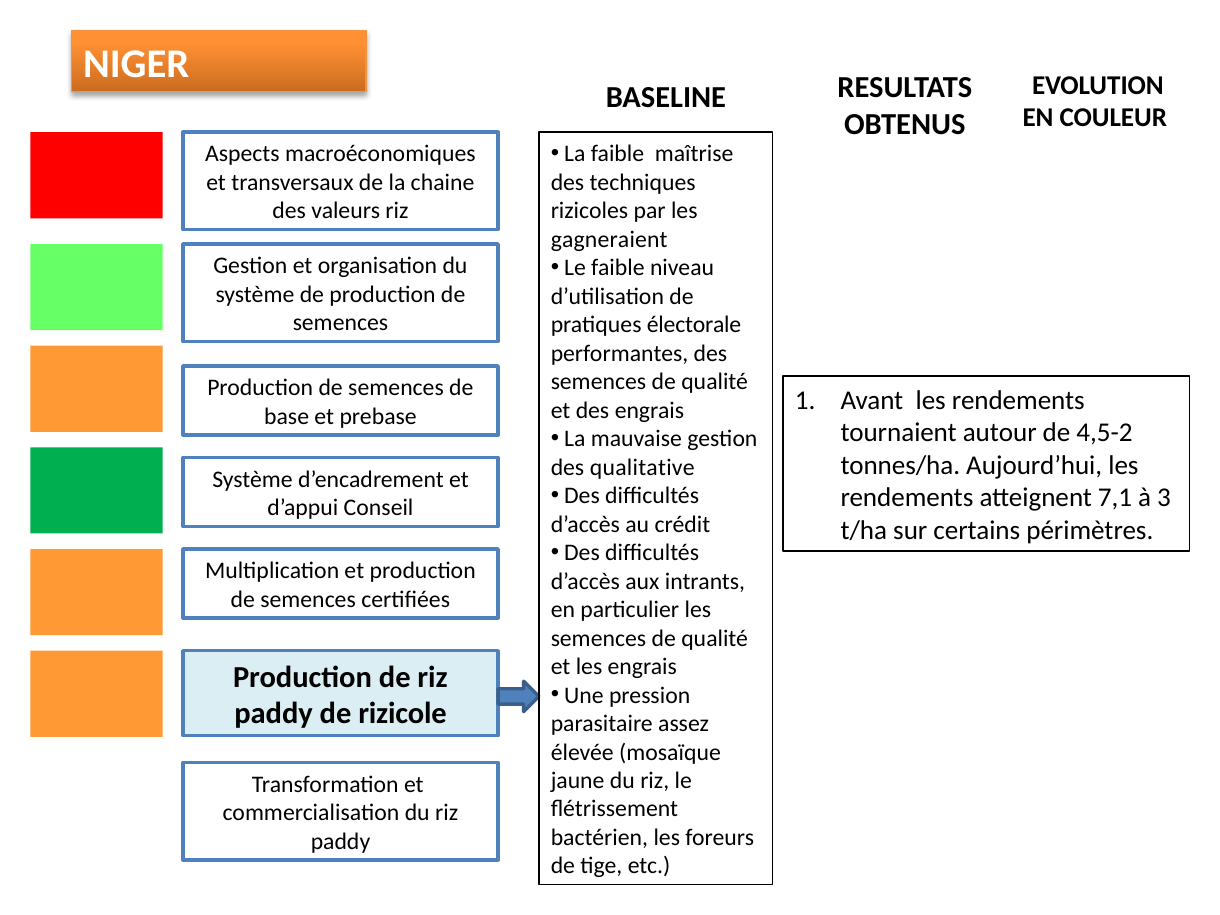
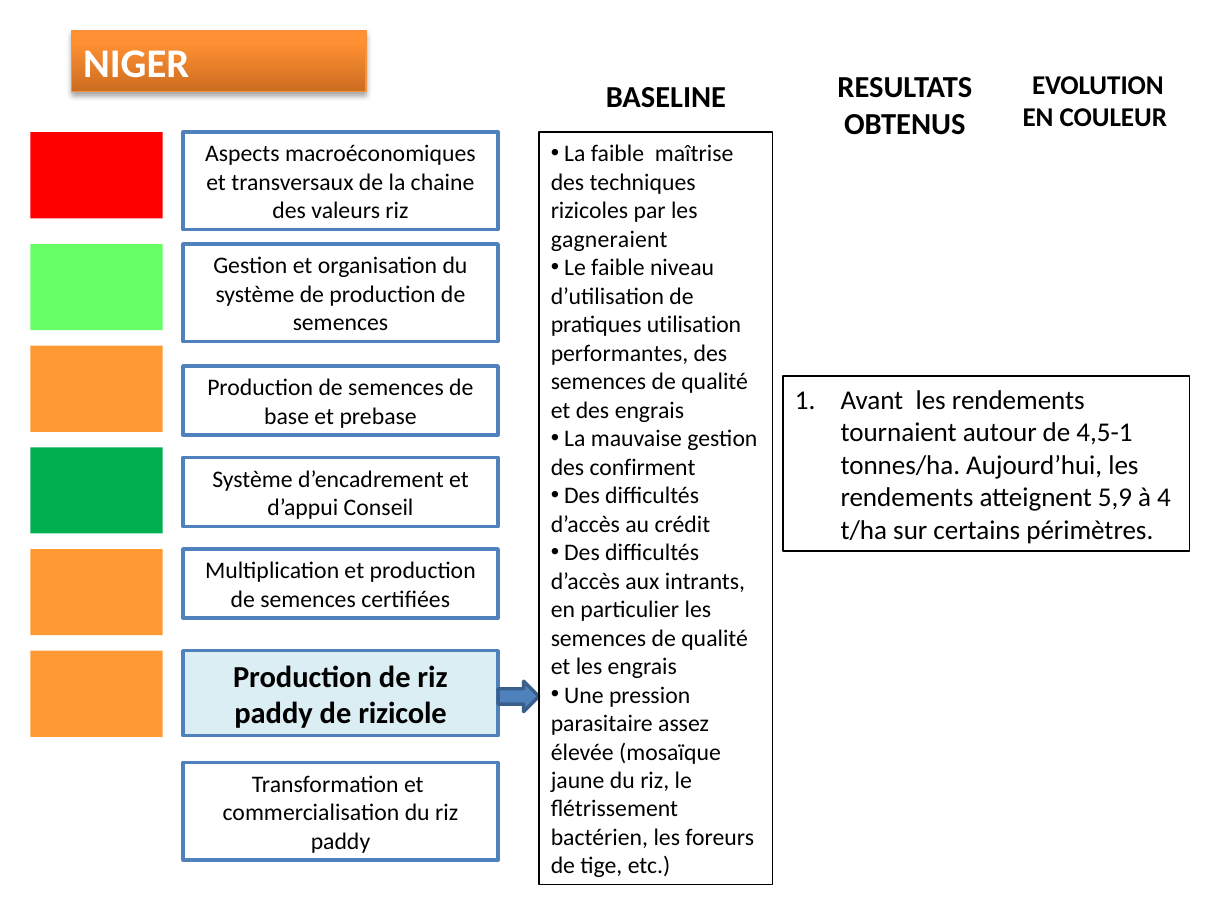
électorale: électorale -> utilisation
4,5-2: 4,5-2 -> 4,5-1
qualitative: qualitative -> confirment
7,1: 7,1 -> 5,9
3: 3 -> 4
